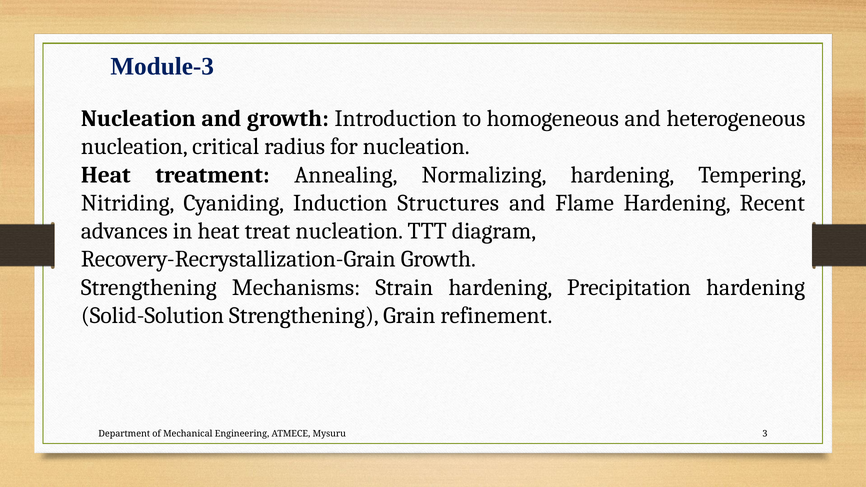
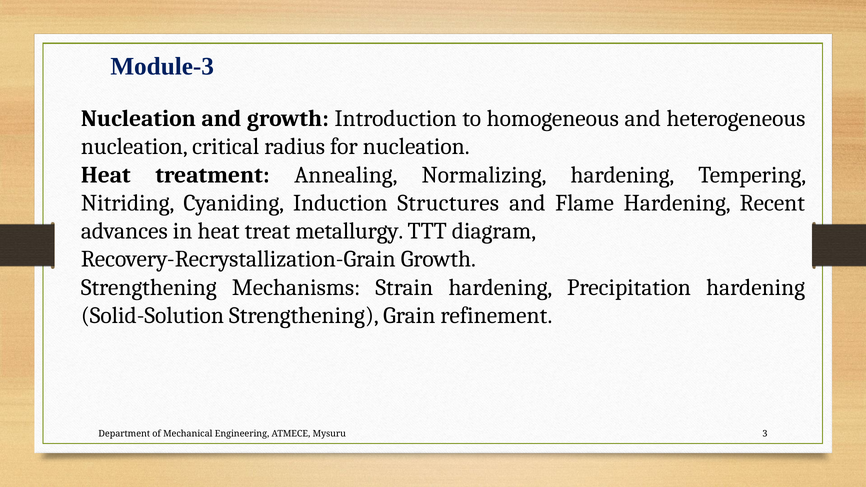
treat nucleation: nucleation -> metallurgy
